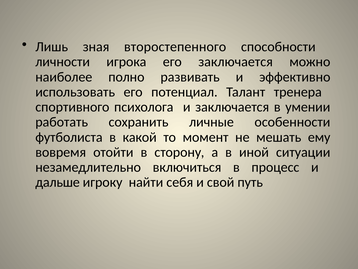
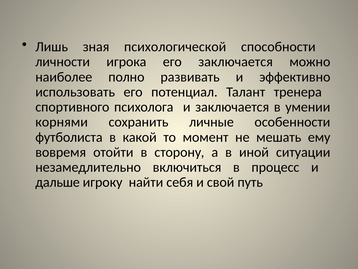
второстепенного: второстепенного -> психологической
работать: работать -> корнями
